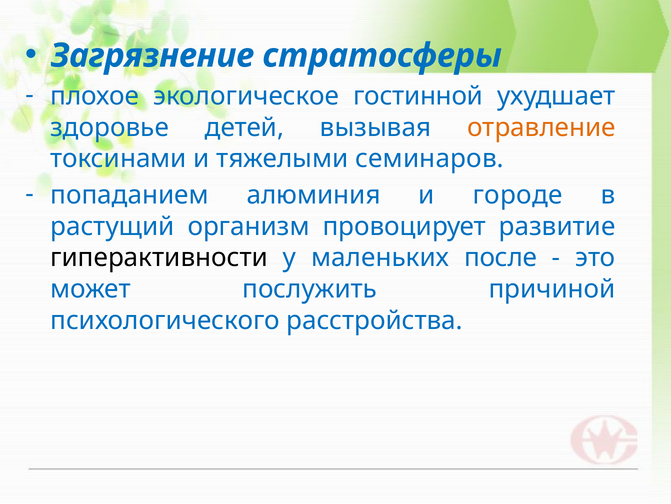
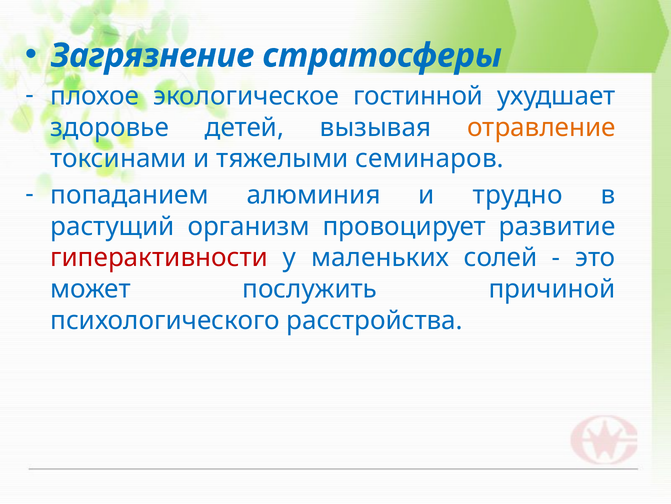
городе: городе -> трудно
гиперактивности colour: black -> red
после: после -> солей
